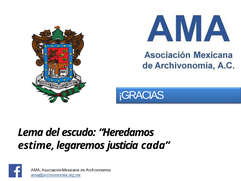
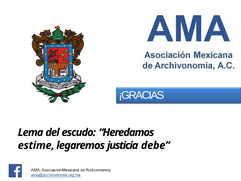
cada: cada -> debe
